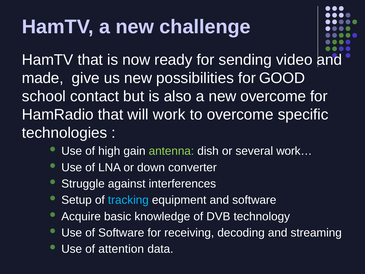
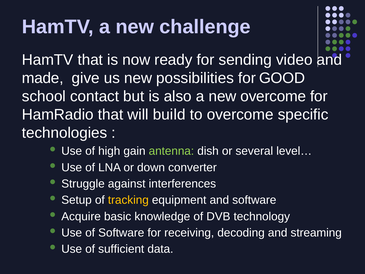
work: work -> build
work…: work… -> level…
tracking colour: light blue -> yellow
attention: attention -> sufficient
